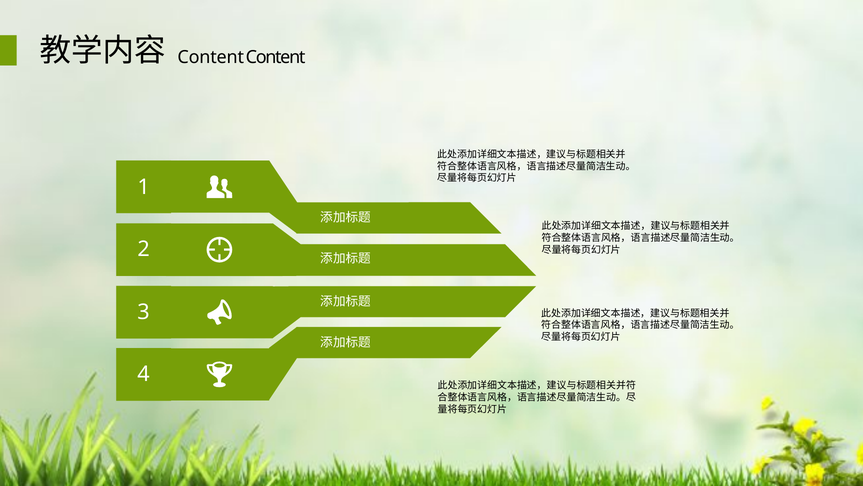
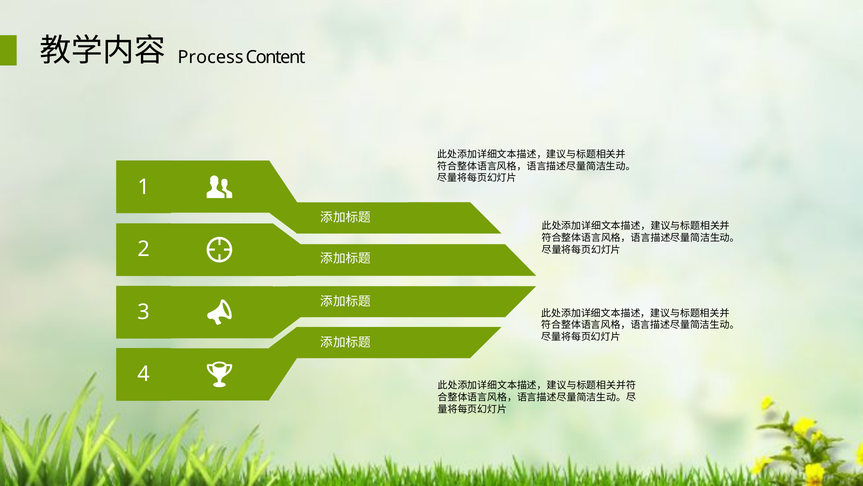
Content at (211, 57): Content -> Process
